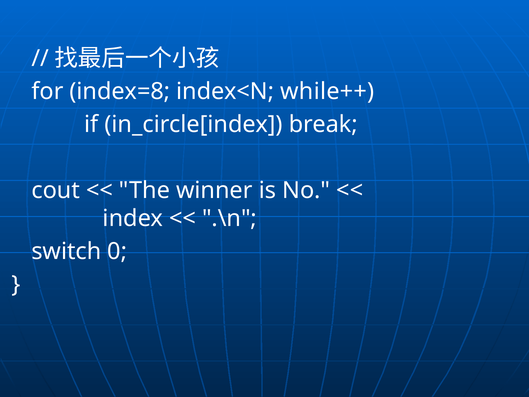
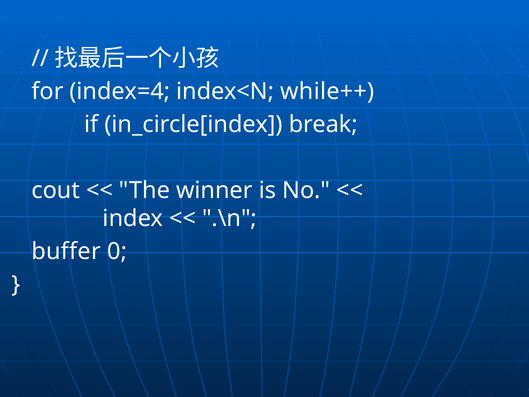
index=8: index=8 -> index=4
switch: switch -> buffer
